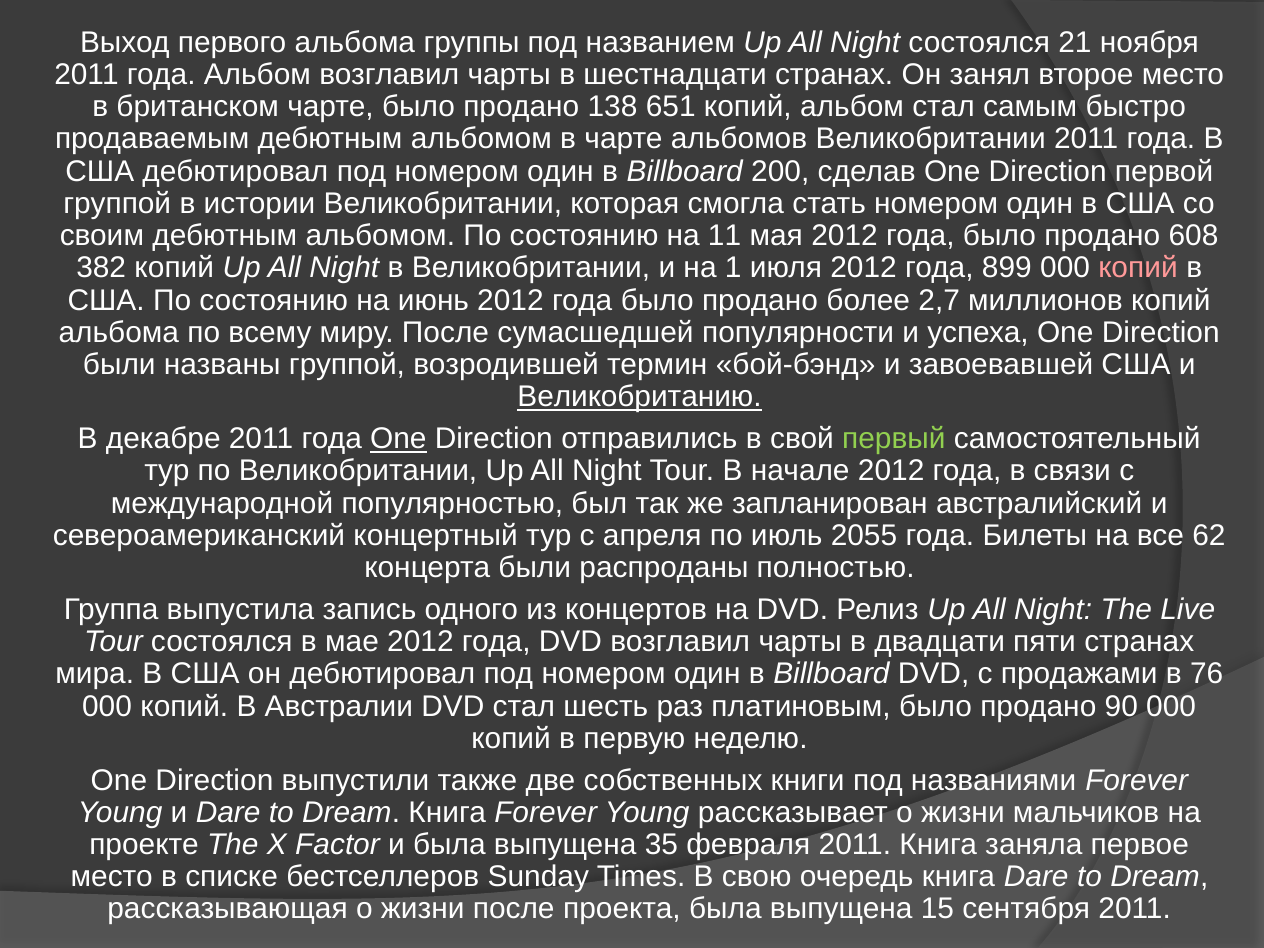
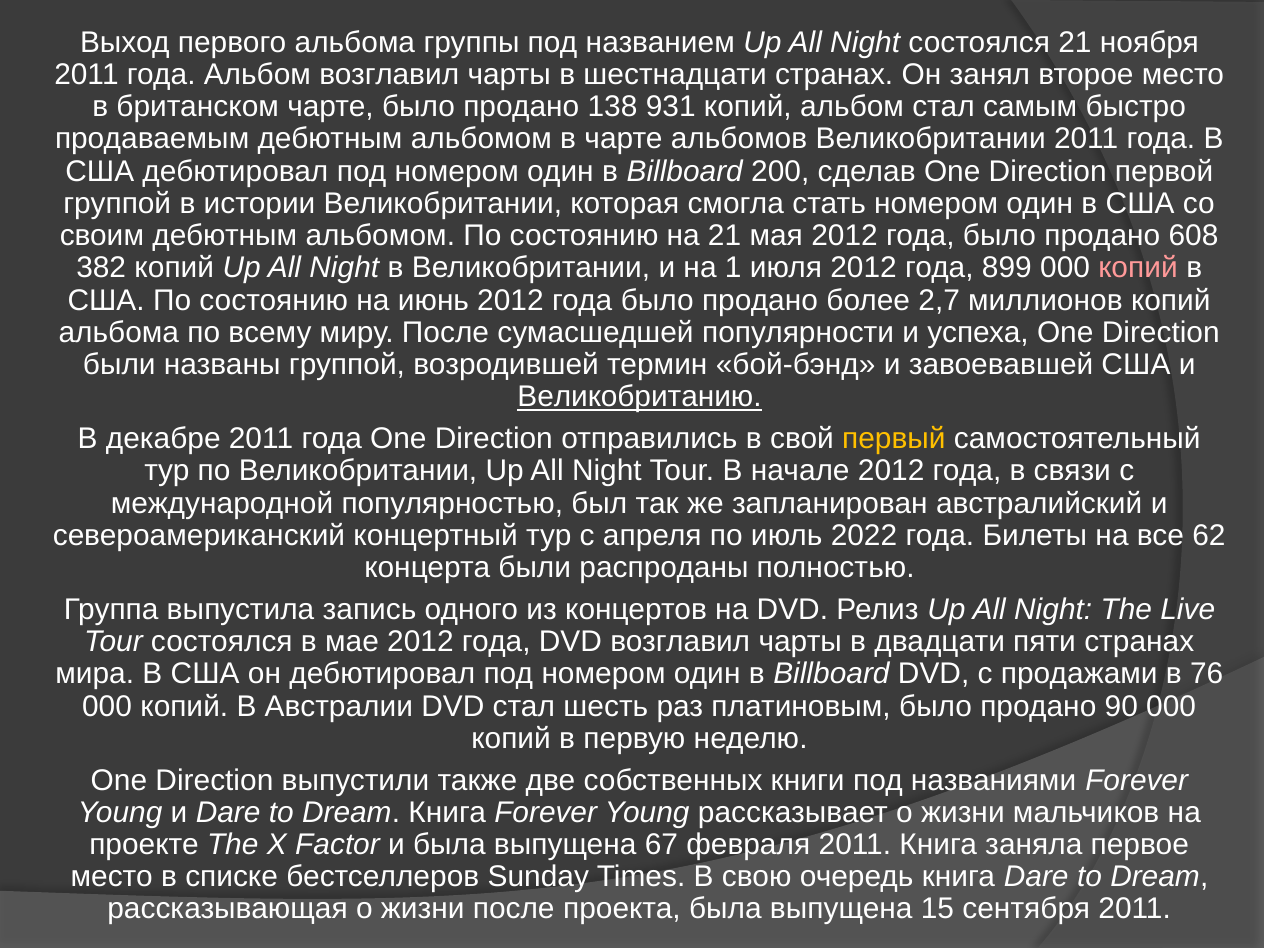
651: 651 -> 931
на 11: 11 -> 21
One at (398, 439) underline: present -> none
первый colour: light green -> yellow
2055: 2055 -> 2022
35: 35 -> 67
